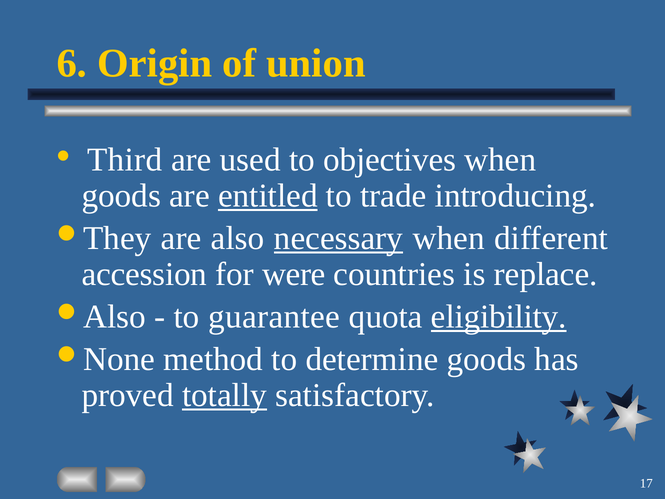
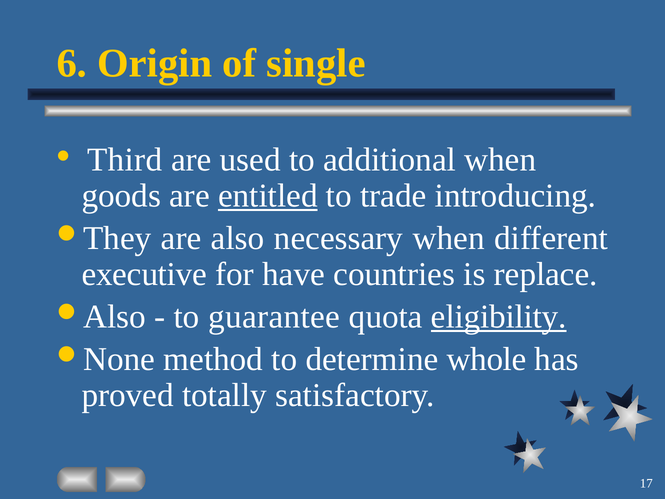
union: union -> single
objectives: objectives -> additional
necessary underline: present -> none
accession: accession -> executive
were: were -> have
determine goods: goods -> whole
totally underline: present -> none
